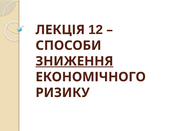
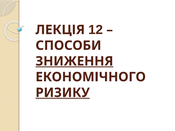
РИЗИКУ underline: none -> present
